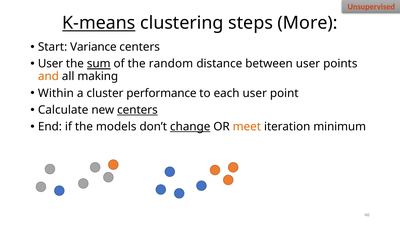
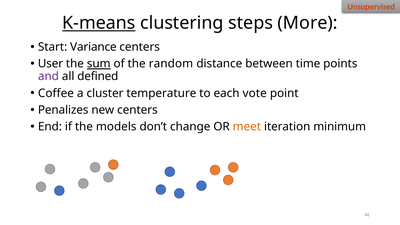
between user: user -> time
and colour: orange -> purple
making: making -> defined
Within: Within -> Coffee
performance: performance -> temperature
each user: user -> vote
Calculate: Calculate -> Penalizes
centers at (137, 110) underline: present -> none
change underline: present -> none
